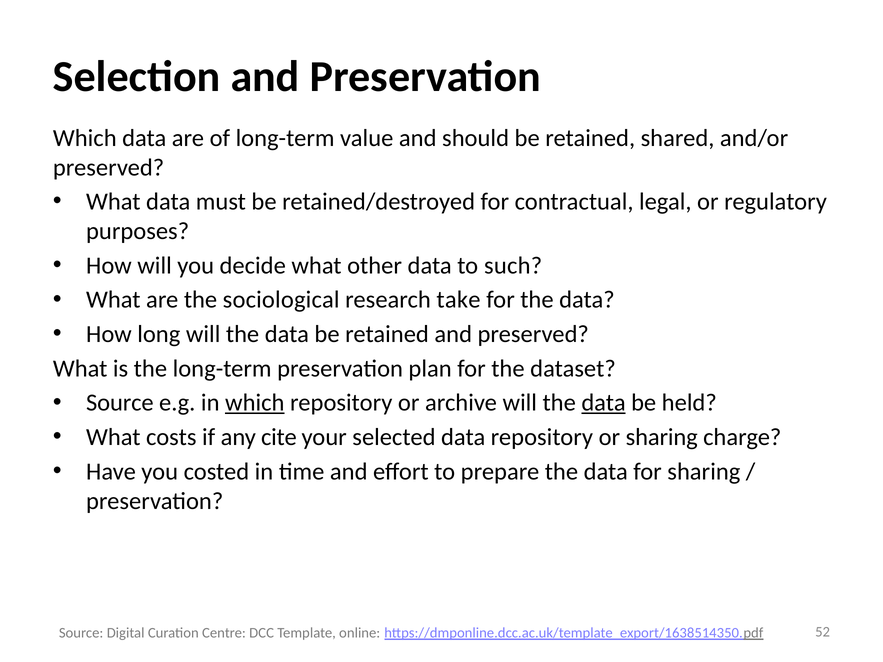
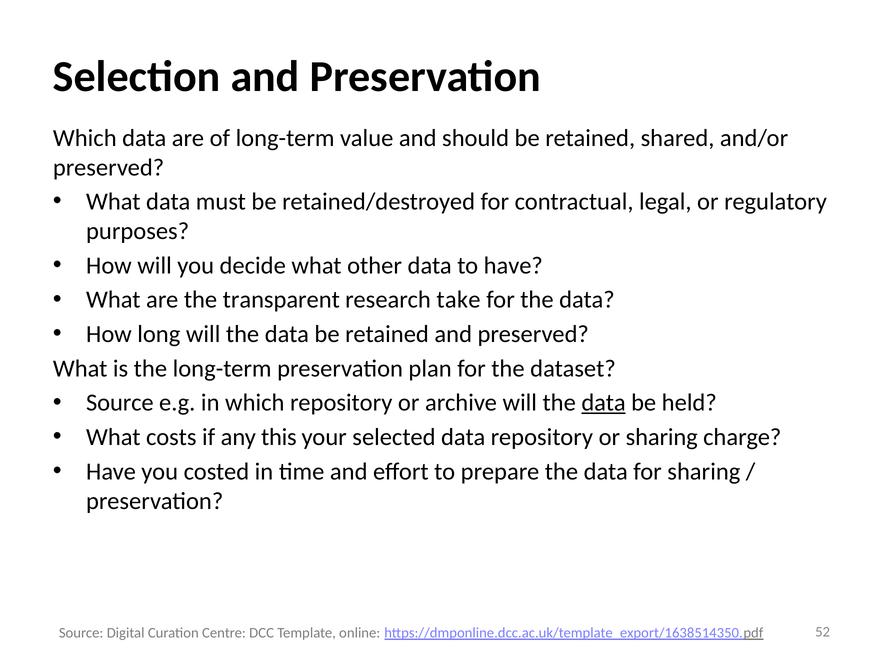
to such: such -> have
sociological: sociological -> transparent
which at (255, 403) underline: present -> none
cite: cite -> this
